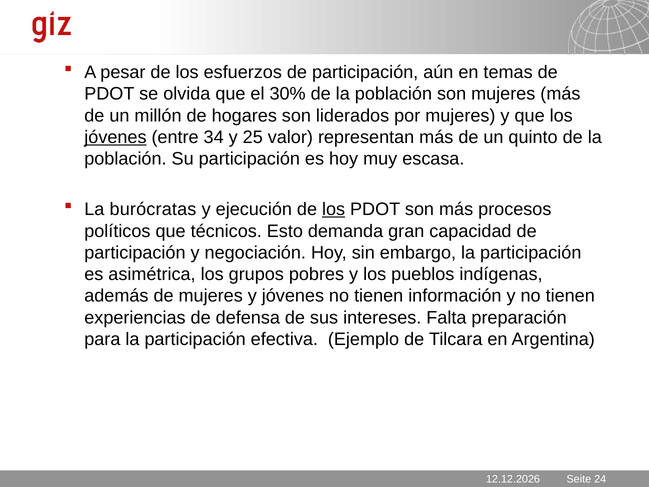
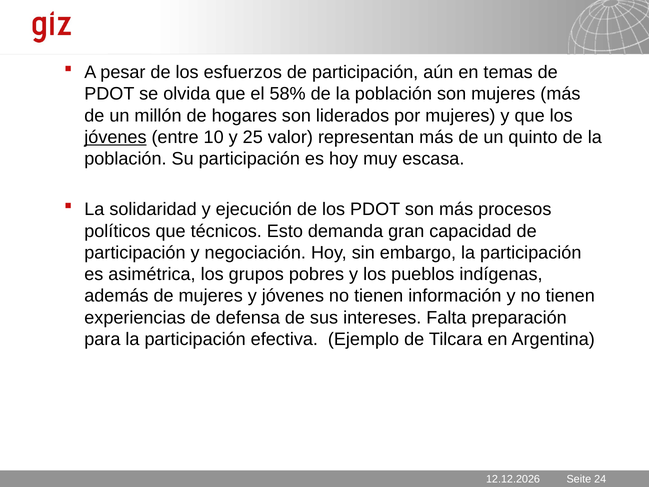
30%: 30% -> 58%
34: 34 -> 10
burócratas: burócratas -> solidaridad
los at (334, 209) underline: present -> none
